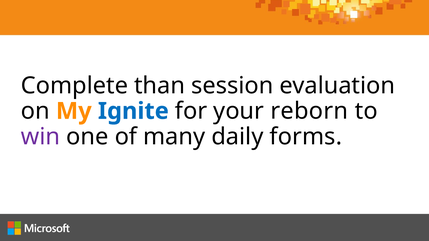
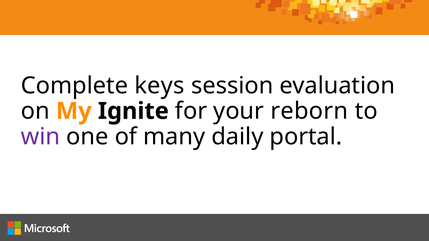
than: than -> keys
Ignite colour: blue -> black
forms: forms -> portal
